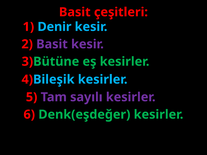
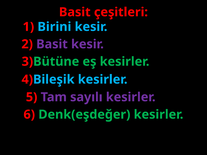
Denir: Denir -> Birini
